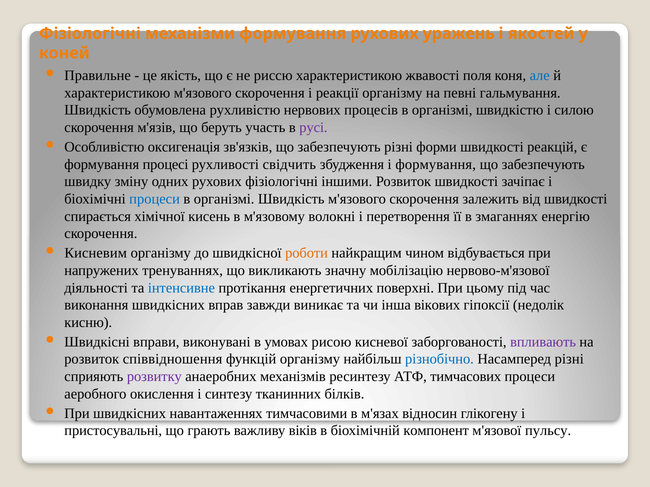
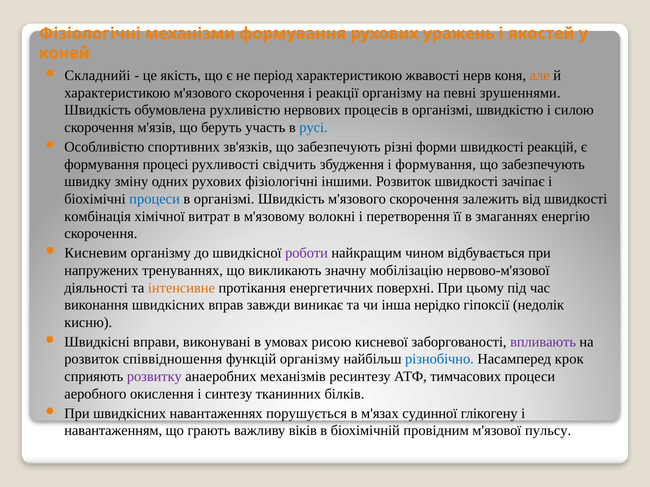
Правильне: Правильне -> Складнийі
риссю: риссю -> період
поля: поля -> нерв
але colour: blue -> orange
гальмування: гальмування -> зрушеннями
русі colour: purple -> blue
оксигенація: оксигенація -> спортивних
спирається: спирається -> комбінація
кисень: кисень -> витрат
роботи colour: orange -> purple
інтенсивне colour: blue -> orange
вікових: вікових -> нерідко
Насамперед різні: різні -> крок
тимчасовими: тимчасовими -> порушується
відносин: відносин -> судинної
пристосувальні: пристосувальні -> навантаженням
компонент: компонент -> провідним
